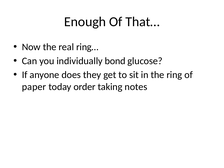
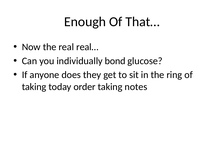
ring…: ring… -> real…
paper at (34, 87): paper -> taking
